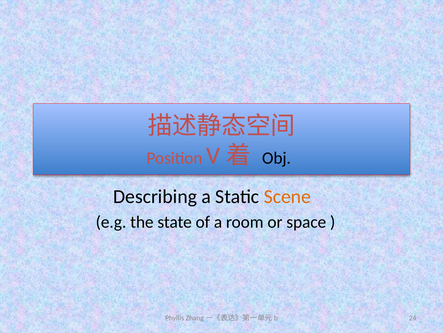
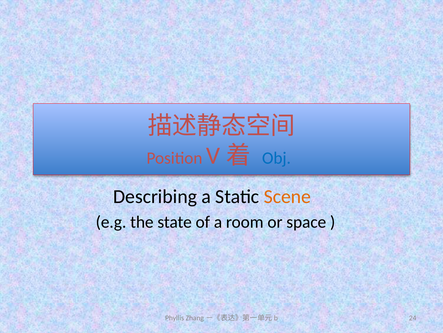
Obj colour: black -> blue
